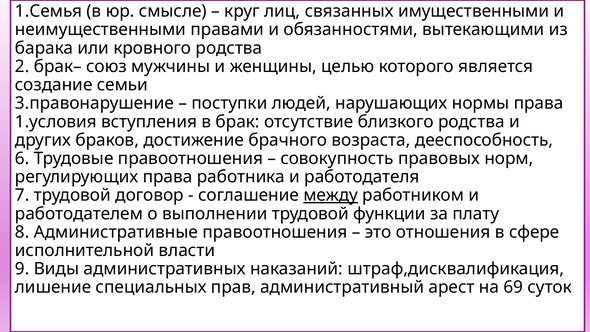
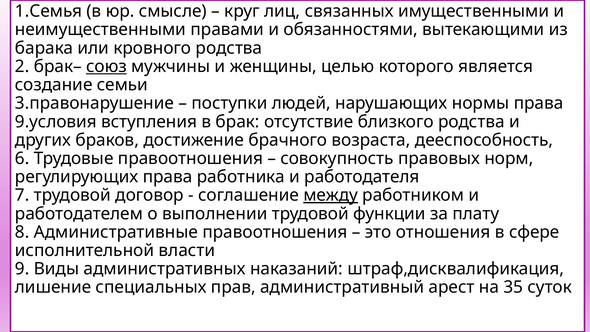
союз underline: none -> present
1.условия: 1.условия -> 9.условия
69: 69 -> 35
